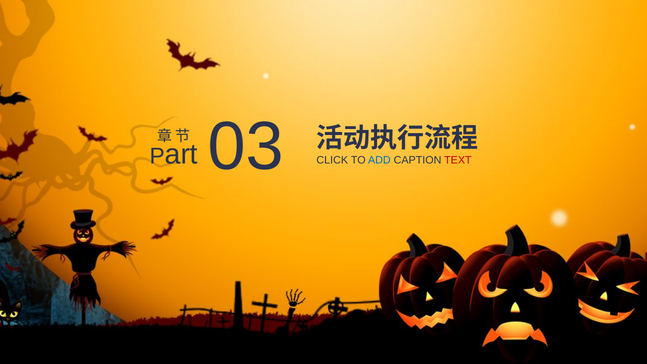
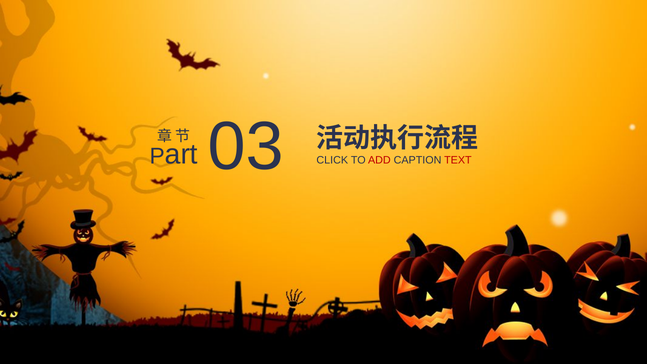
ADD colour: blue -> red
